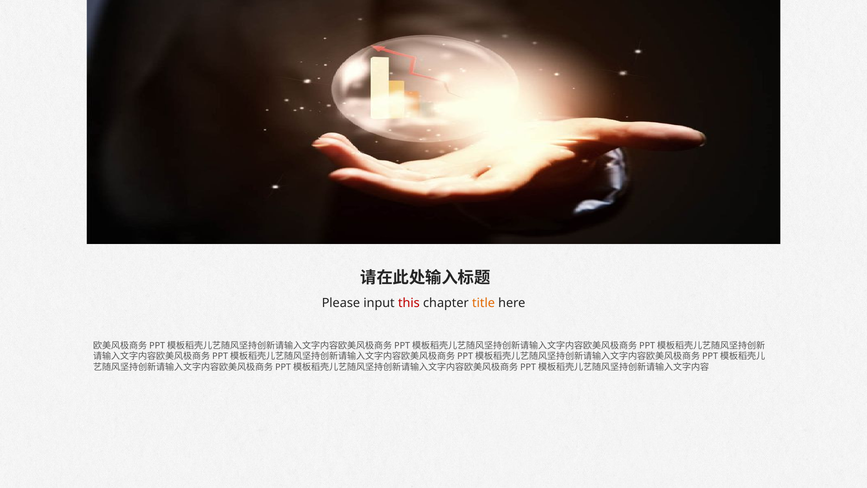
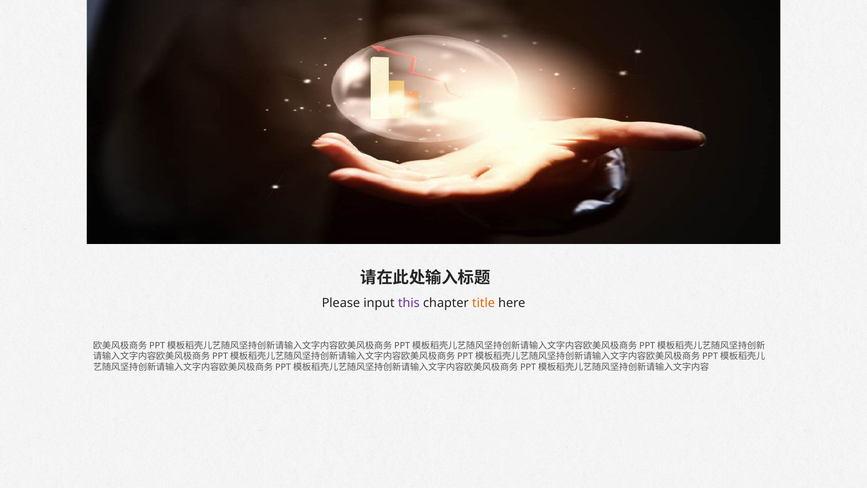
this colour: red -> purple
